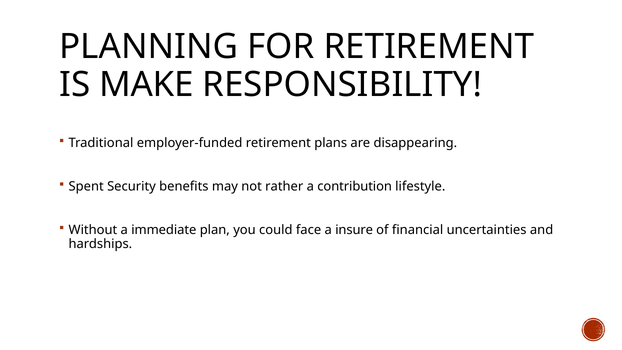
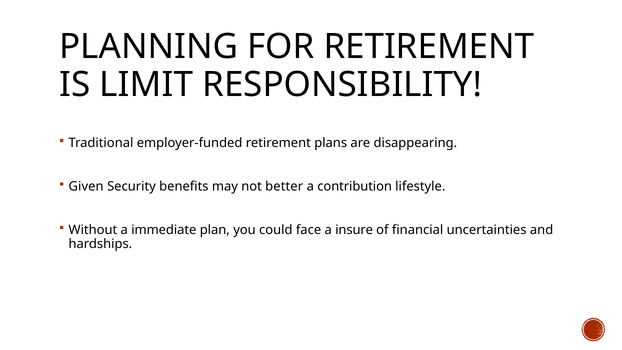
MAKE: MAKE -> LIMIT
Spent: Spent -> Given
rather: rather -> better
